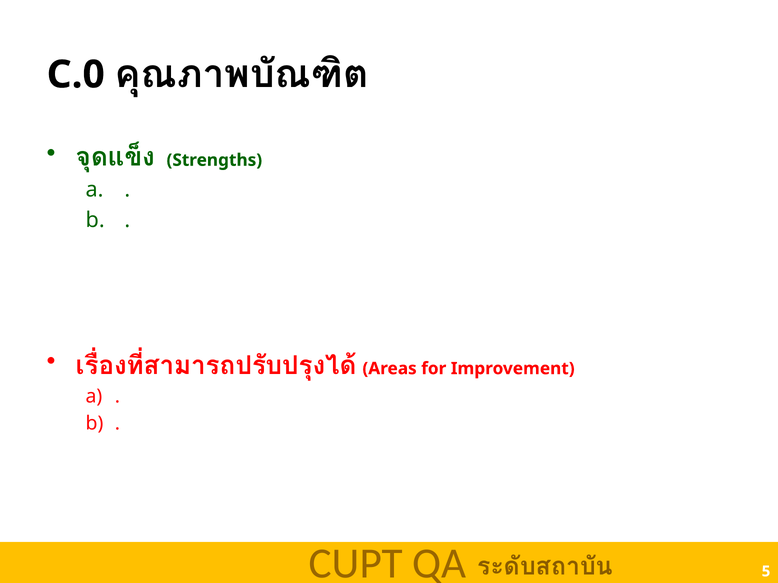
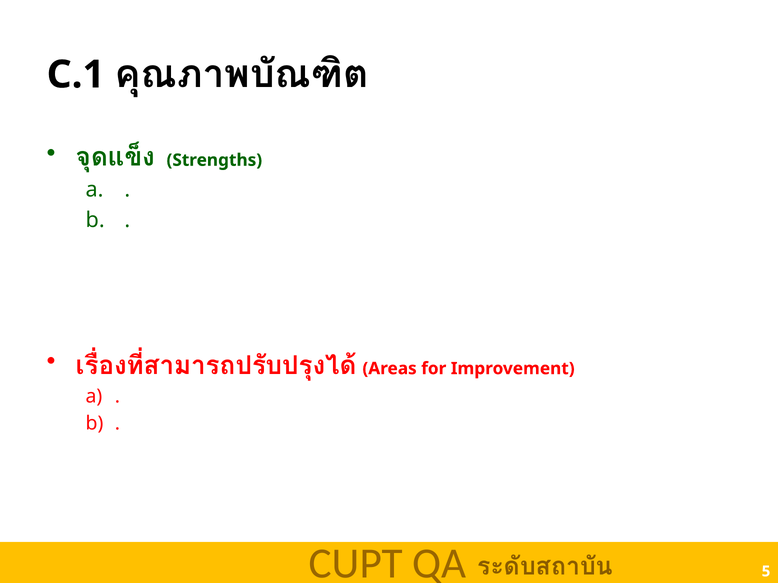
C.0: C.0 -> C.1
